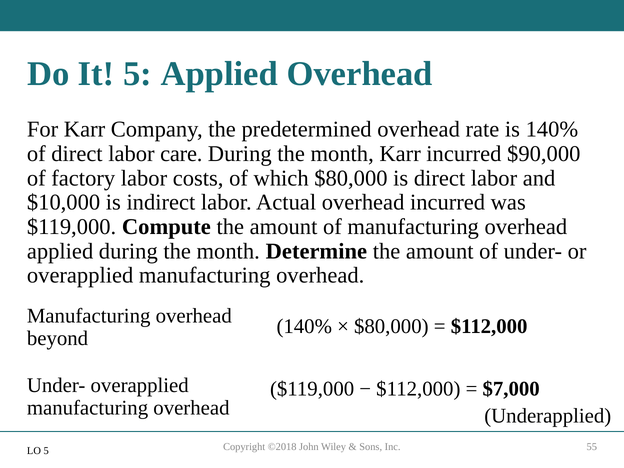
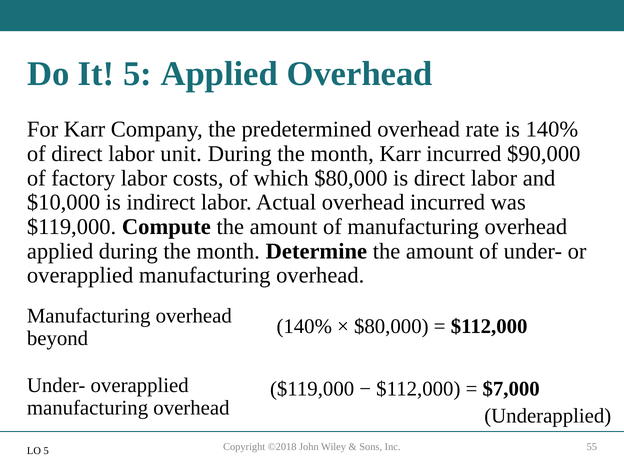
care: care -> unit
